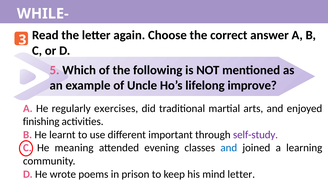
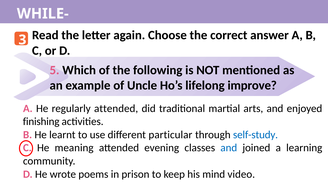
regularly exercises: exercises -> attended
important: important -> particular
self-study colour: purple -> blue
mind letter: letter -> video
